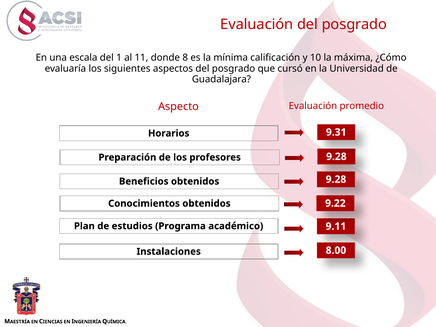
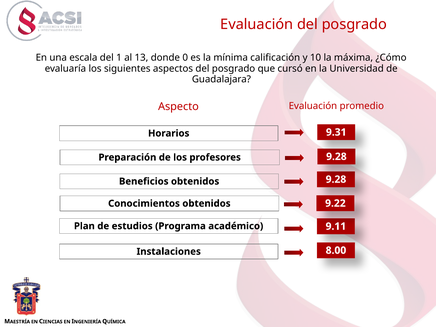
11: 11 -> 13
8: 8 -> 0
